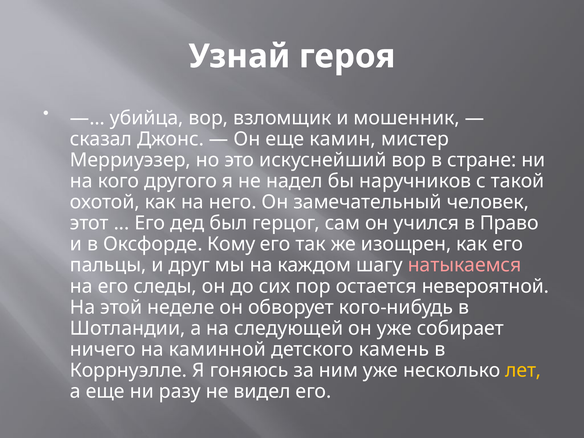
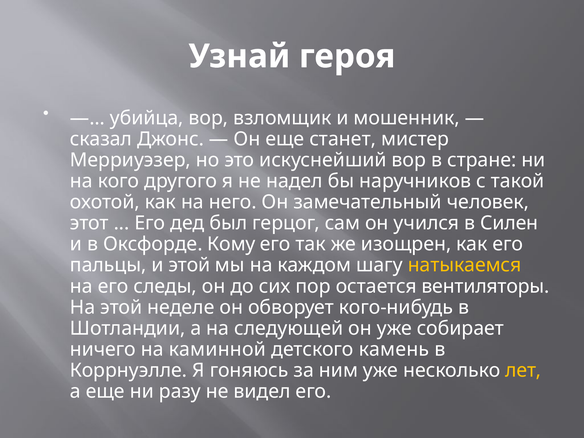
камин: камин -> станет
Право: Право -> Силен
и друг: друг -> этой
натыкаемся colour: pink -> yellow
невероятной: невероятной -> вентиляторы
